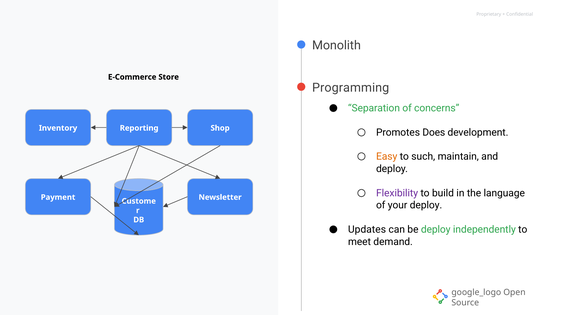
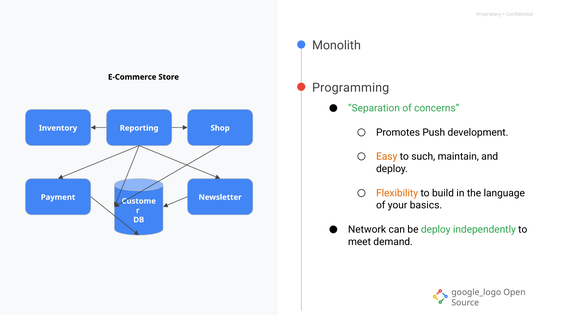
Does: Does -> Push
Flexibility colour: purple -> orange
your deploy: deploy -> basics
Updates: Updates -> Network
